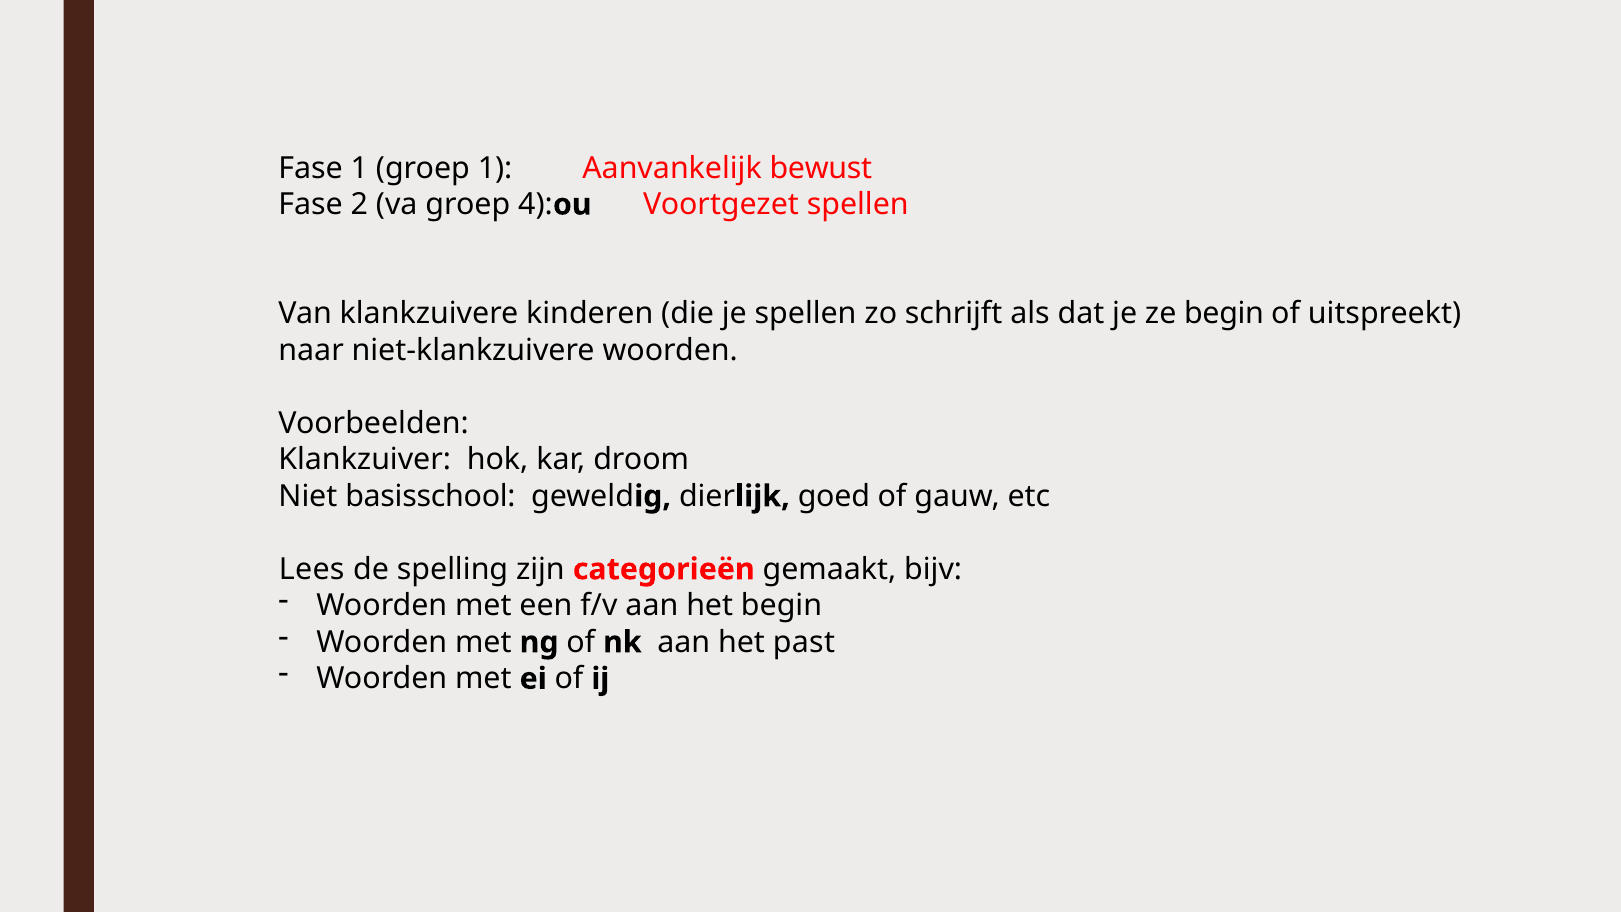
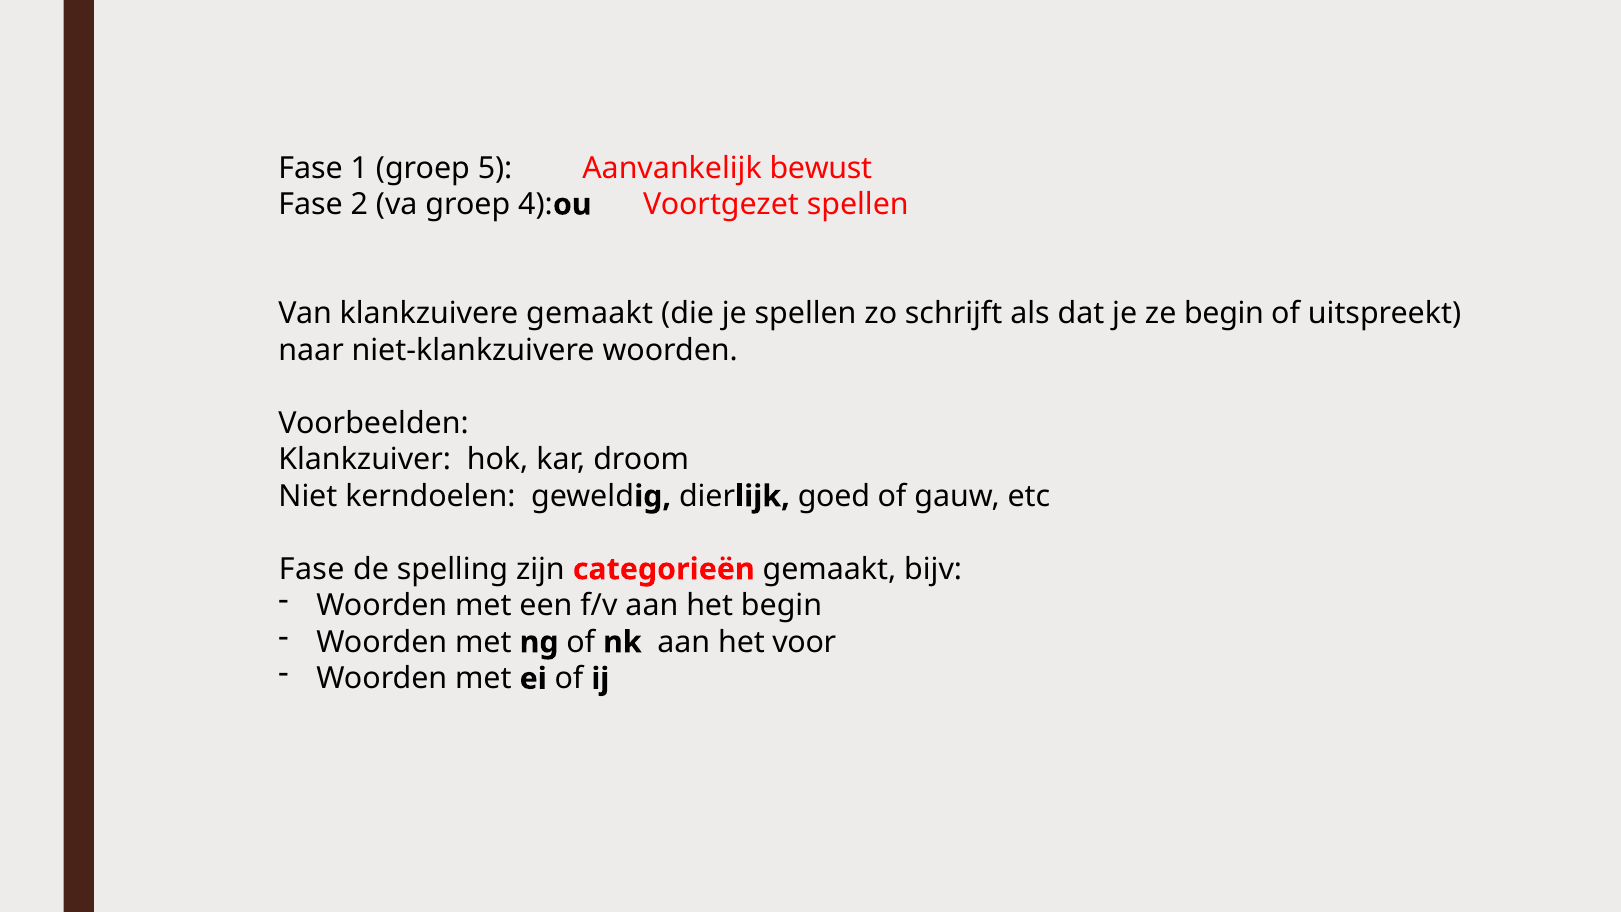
groep 1: 1 -> 5
klankzuivere kinderen: kinderen -> gemaakt
basisschool: basisschool -> kerndoelen
Lees at (312, 569): Lees -> Fase
past: past -> voor
